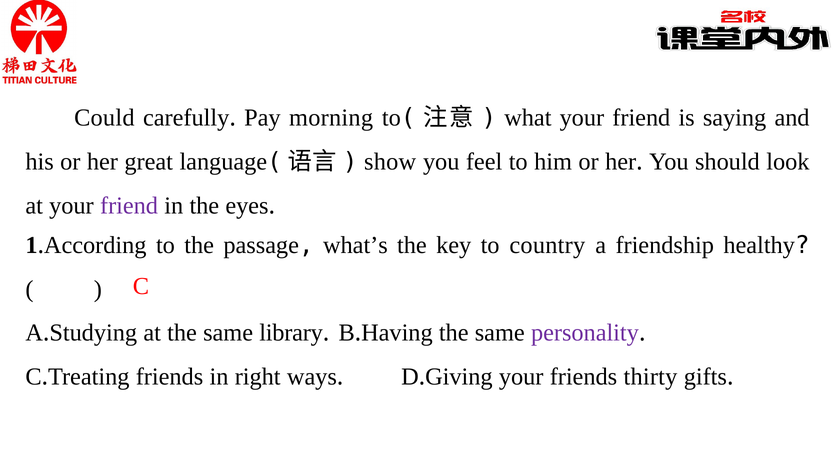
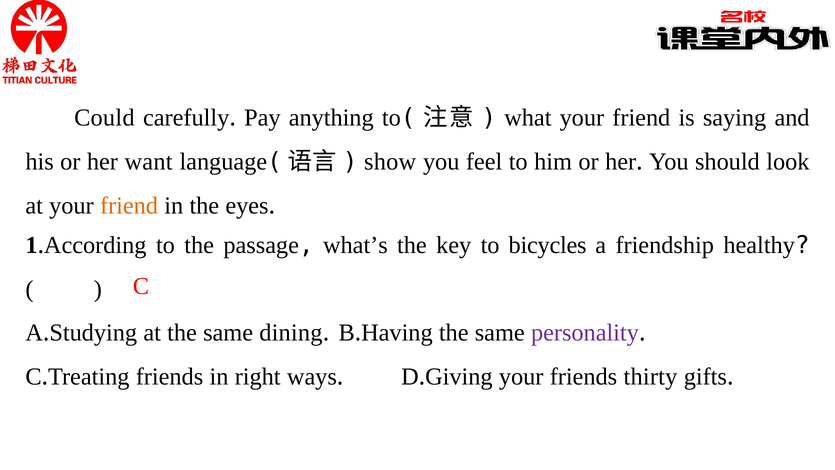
morning: morning -> anything
great: great -> want
friend at (129, 206) colour: purple -> orange
country: country -> bicycles
library: library -> dining
